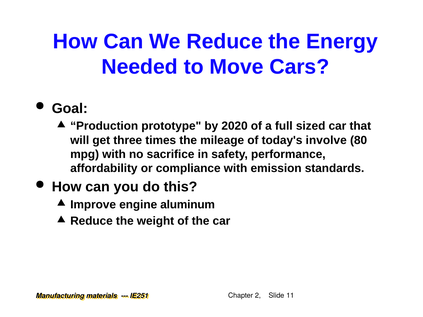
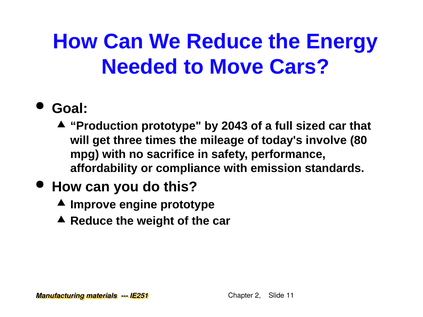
2020: 2020 -> 2043
engine aluminum: aluminum -> prototype
